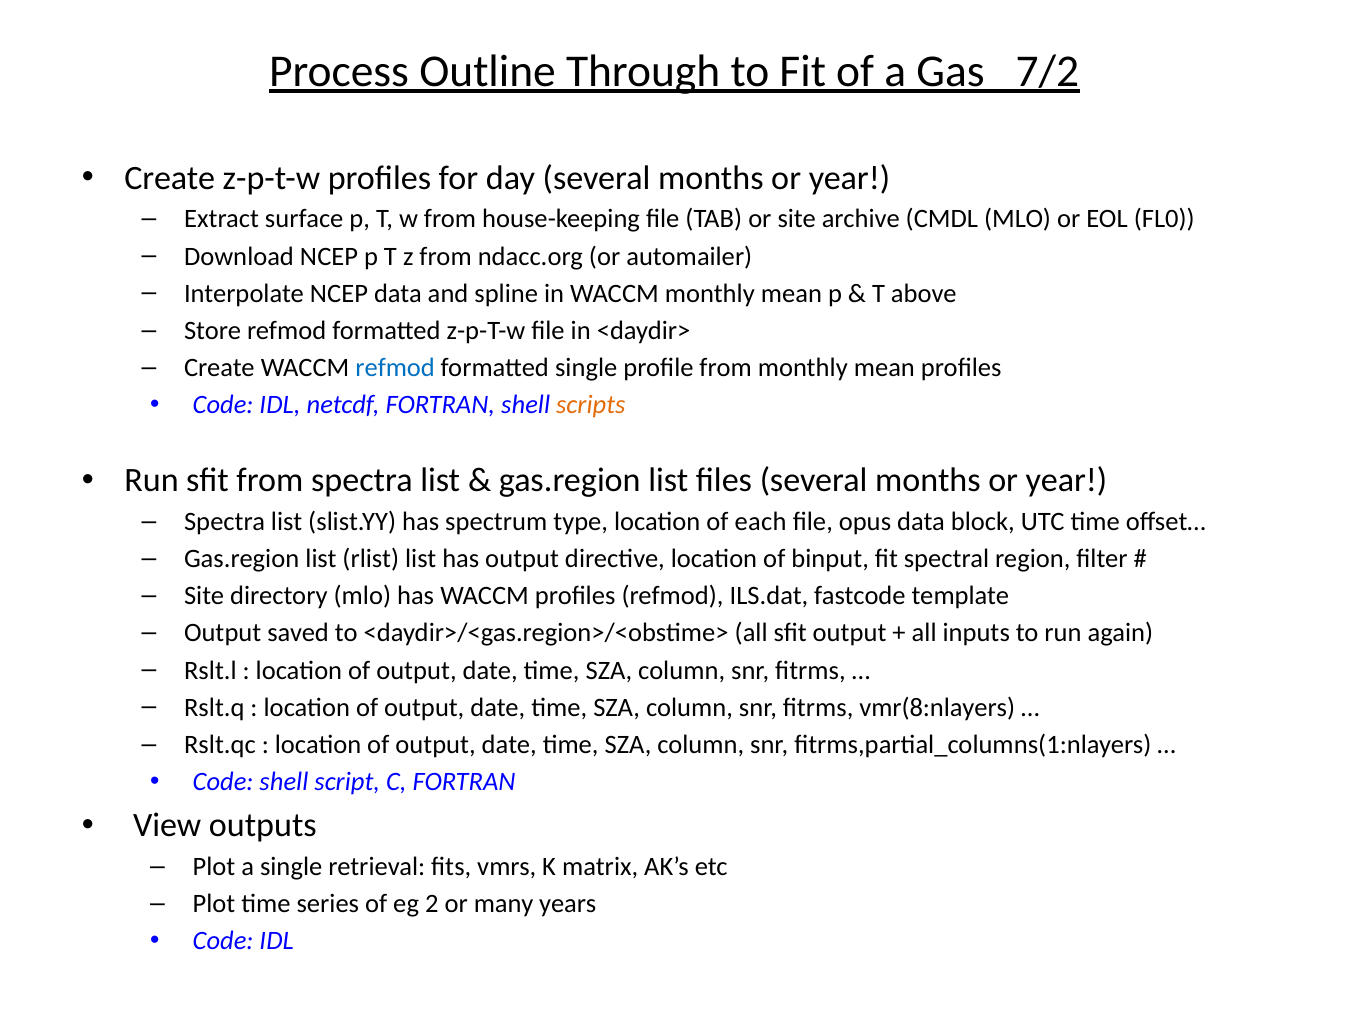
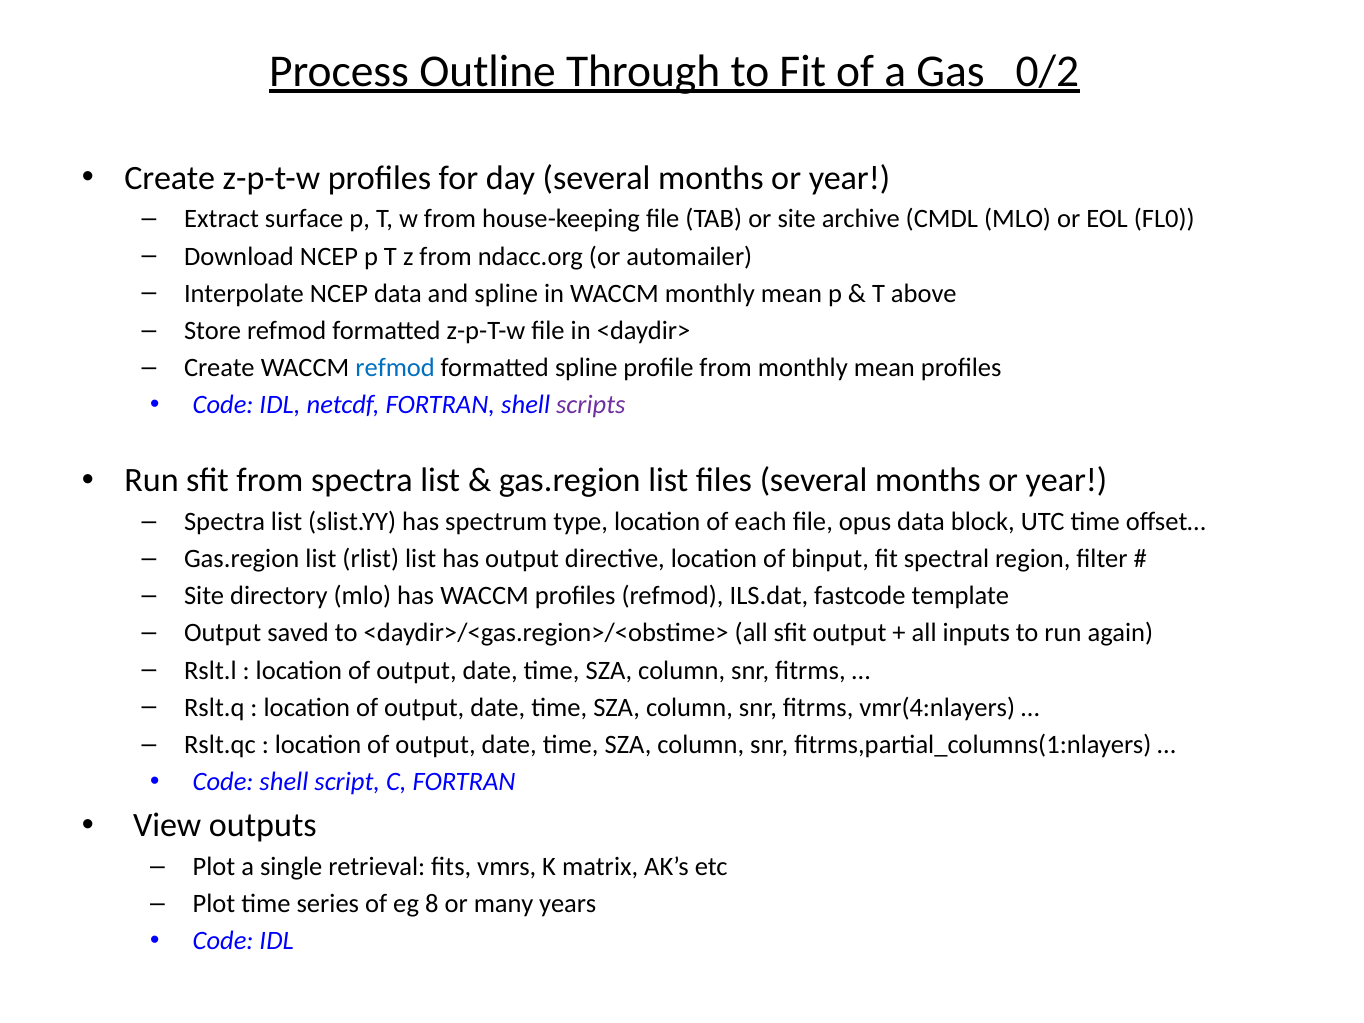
7/2: 7/2 -> 0/2
formatted single: single -> spline
scripts colour: orange -> purple
vmr(8:nlayers: vmr(8:nlayers -> vmr(4:nlayers
2: 2 -> 8
